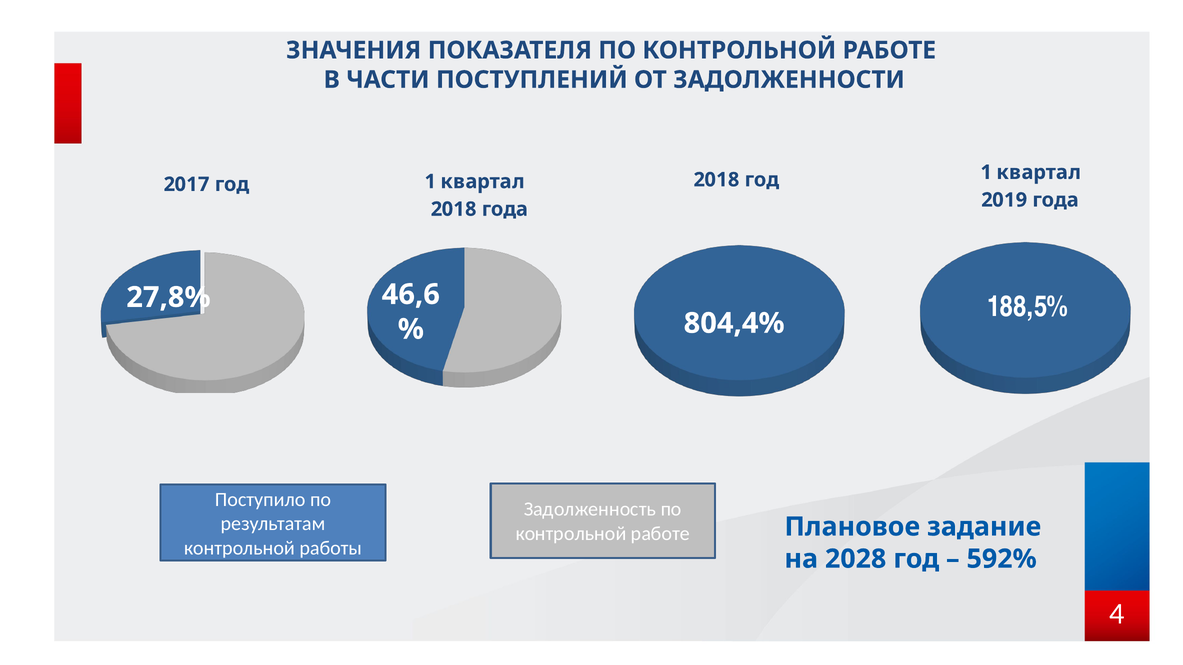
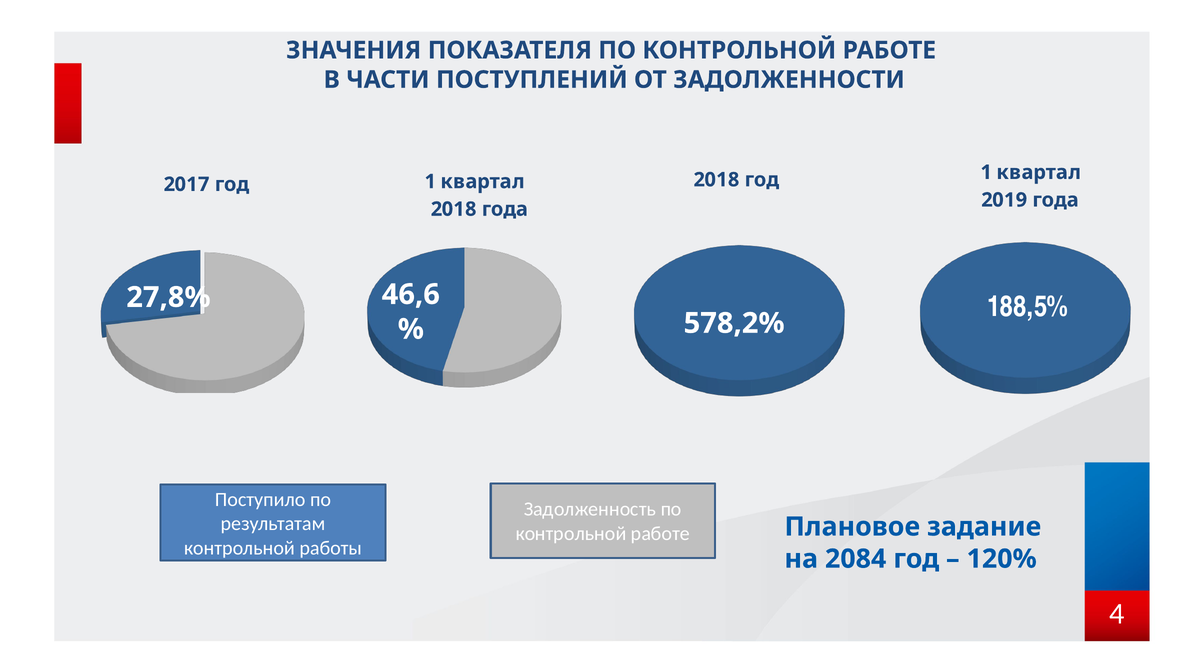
804,4%: 804,4% -> 578,2%
2028: 2028 -> 2084
592%: 592% -> 120%
